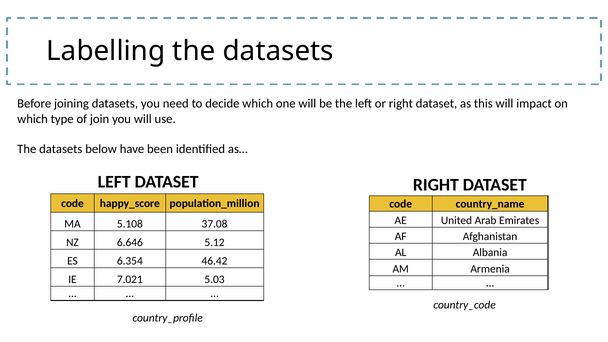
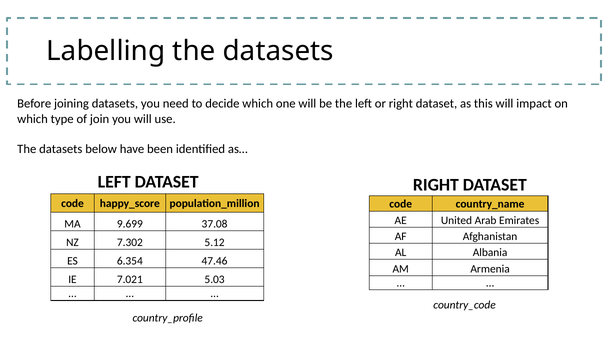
5.108: 5.108 -> 9.699
6.646: 6.646 -> 7.302
46.42: 46.42 -> 47.46
